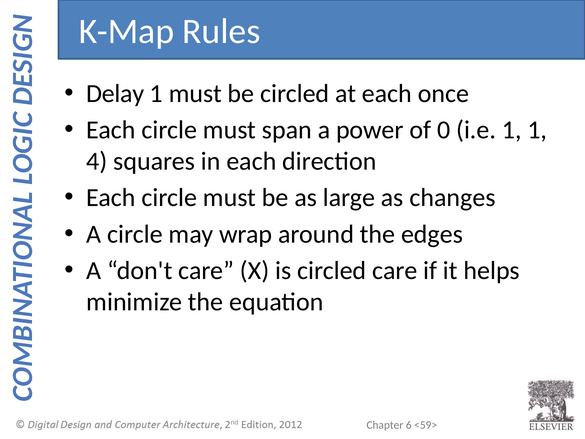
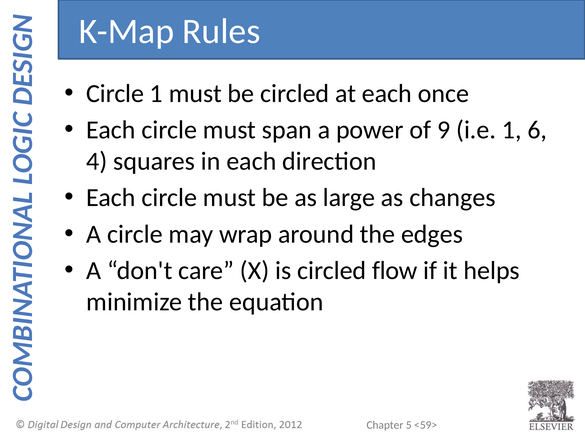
Delay at (115, 93): Delay -> Circle
0: 0 -> 9
1 1: 1 -> 6
circled care: care -> flow
6: 6 -> 5
